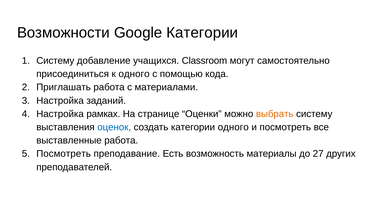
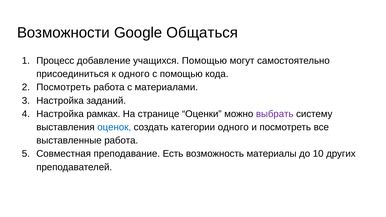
Google Категории: Категории -> Общаться
Систему at (55, 61): Систему -> Процесс
учащихся Classroom: Classroom -> Помощью
Приглашать at (64, 87): Приглашать -> Посмотреть
выбрать colour: orange -> purple
Посмотреть at (64, 154): Посмотреть -> Совместная
27: 27 -> 10
